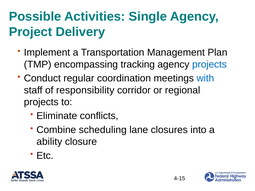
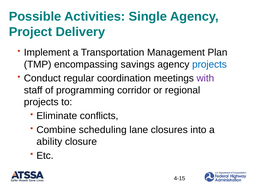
tracking: tracking -> savings
with colour: blue -> purple
responsibility: responsibility -> programming
